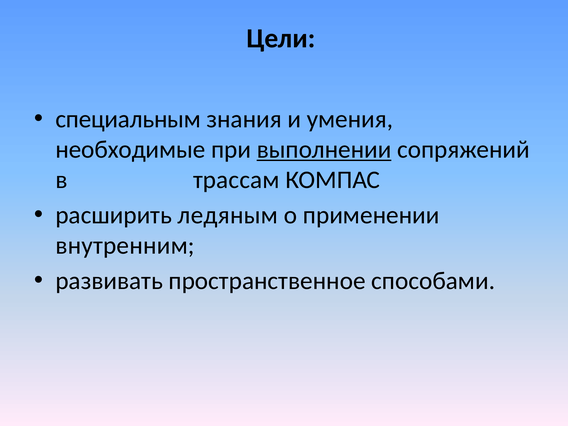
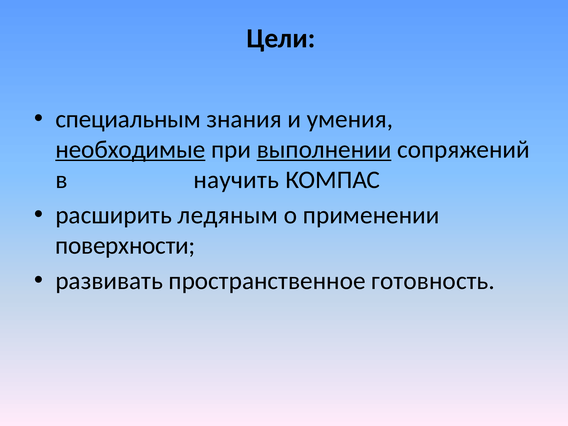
необходимые underline: none -> present
трассам: трассам -> научить
внутренним: внутренним -> поверхности
способами: способами -> готовность
